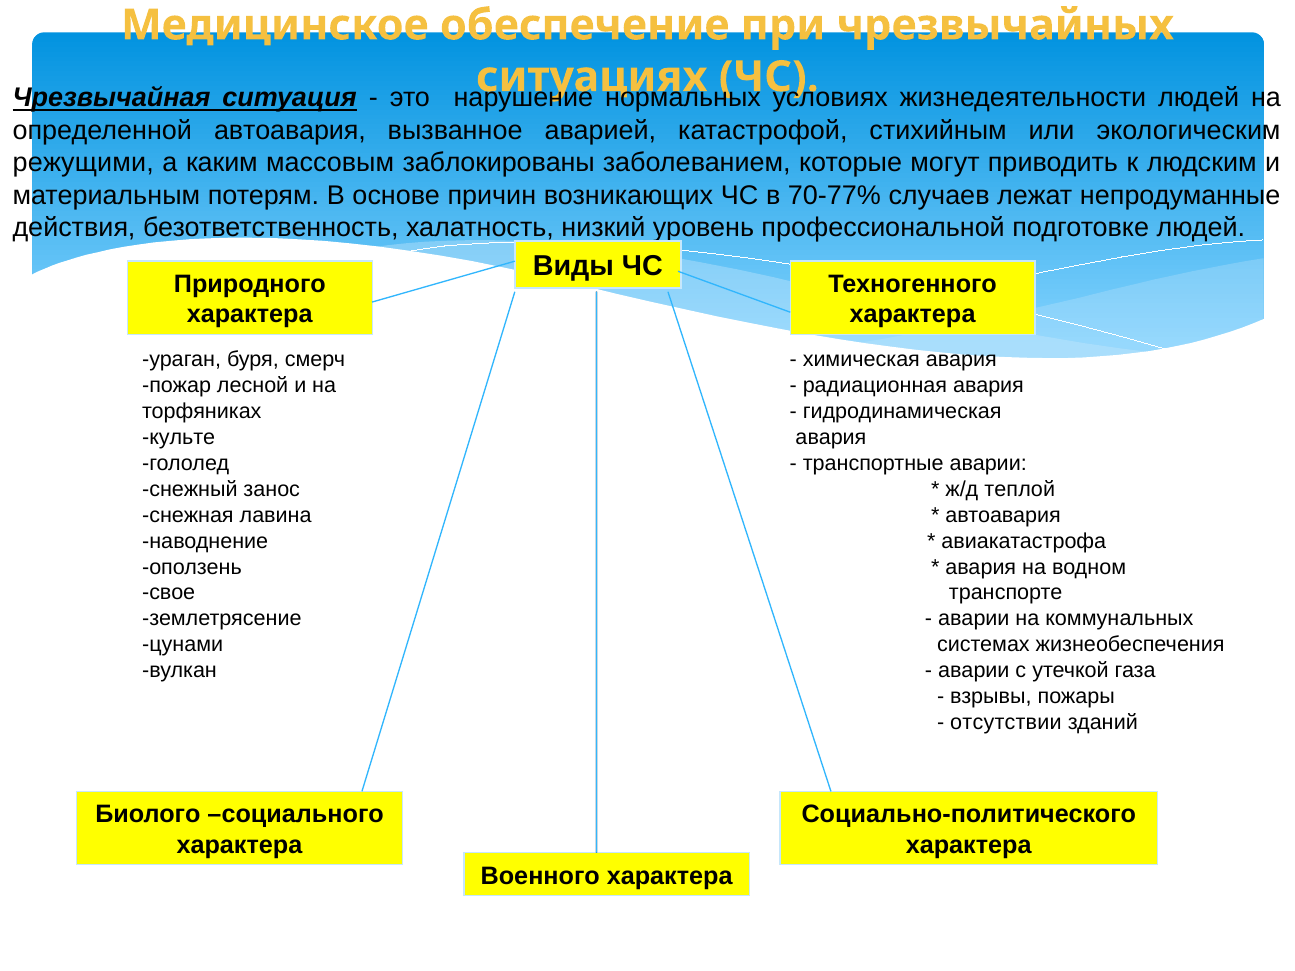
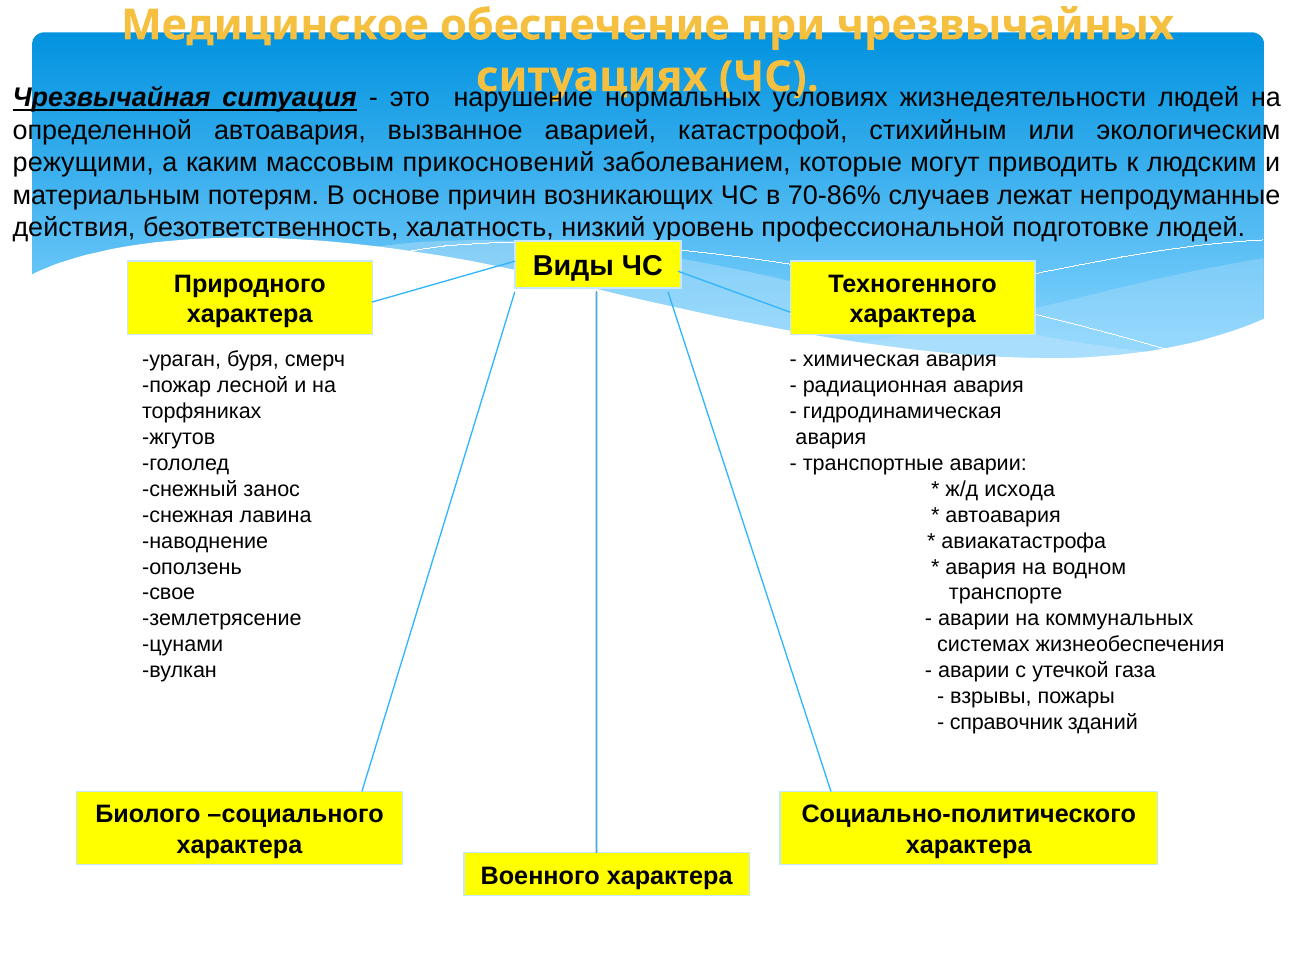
заблокированы: заблокированы -> прикосновений
70-77%: 70-77% -> 70-86%
культе: культе -> жгутов
теплой: теплой -> исхода
отсутствии: отсутствии -> справочник
